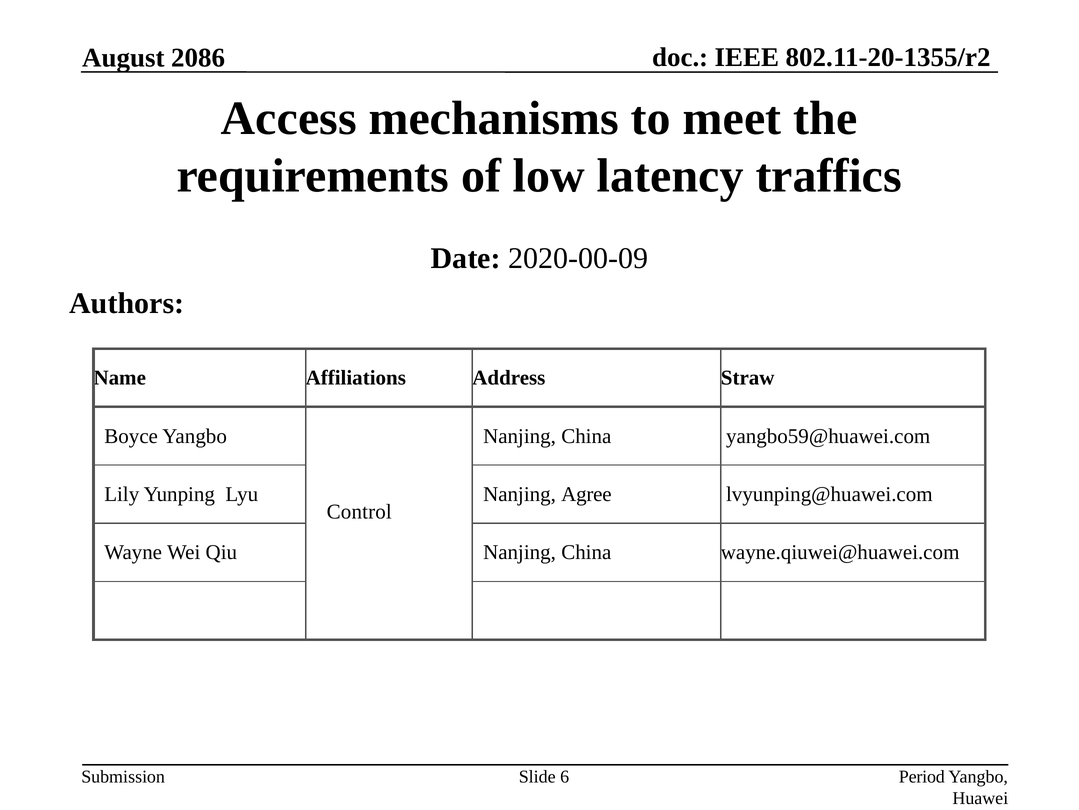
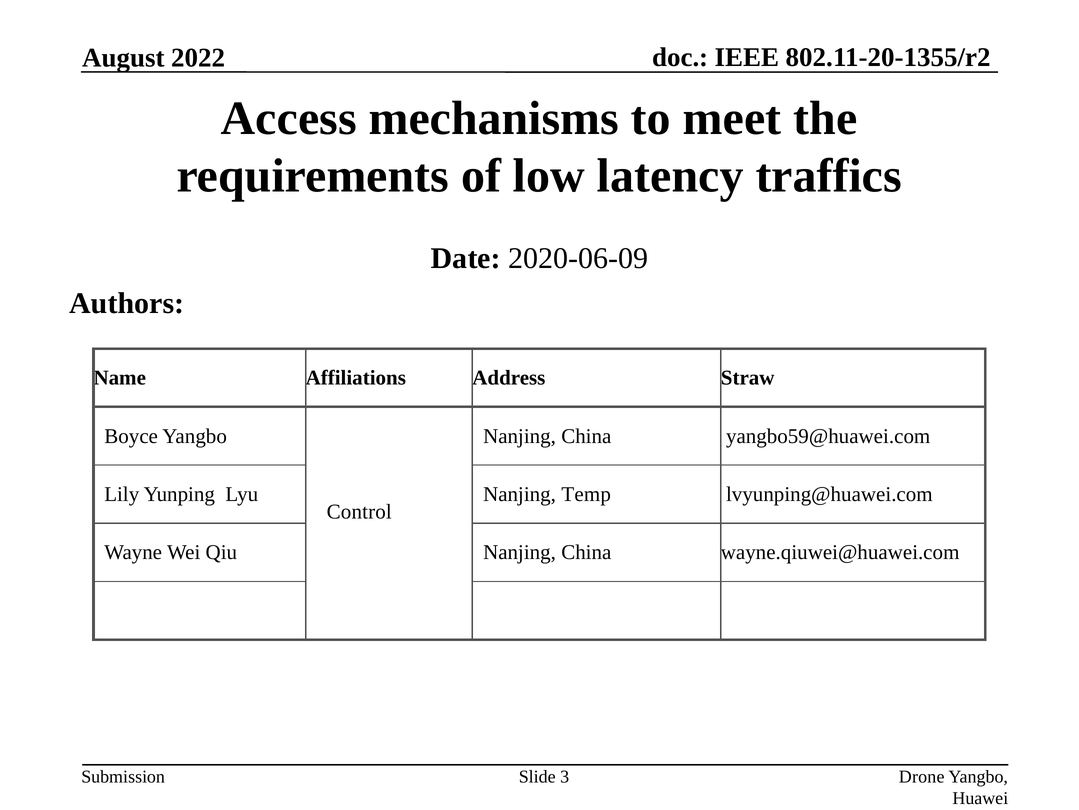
2086: 2086 -> 2022
2020-00-09: 2020-00-09 -> 2020-06-09
Agree: Agree -> Temp
6: 6 -> 3
Period: Period -> Drone
